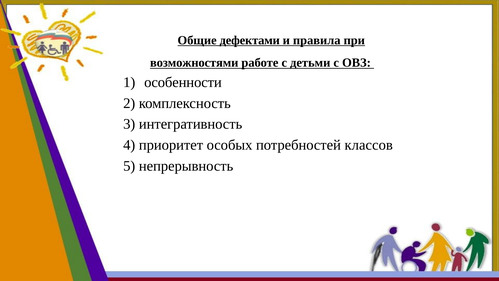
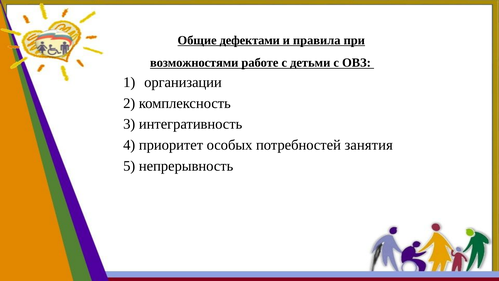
особенности: особенности -> организации
классов: классов -> занятия
